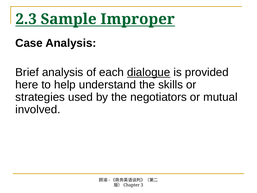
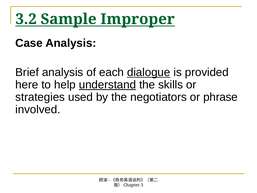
2.3: 2.3 -> 3.2
understand underline: none -> present
mutual: mutual -> phrase
